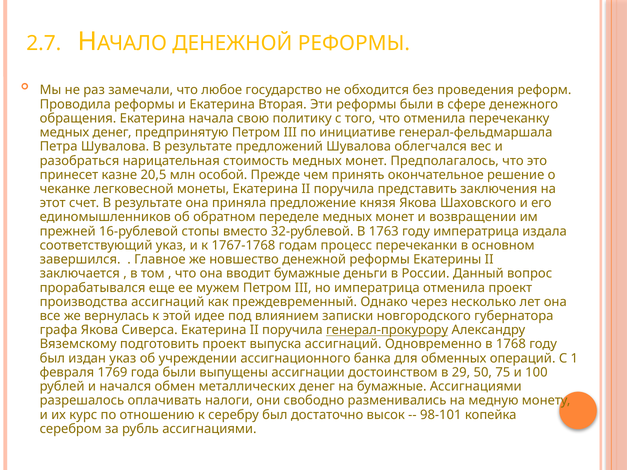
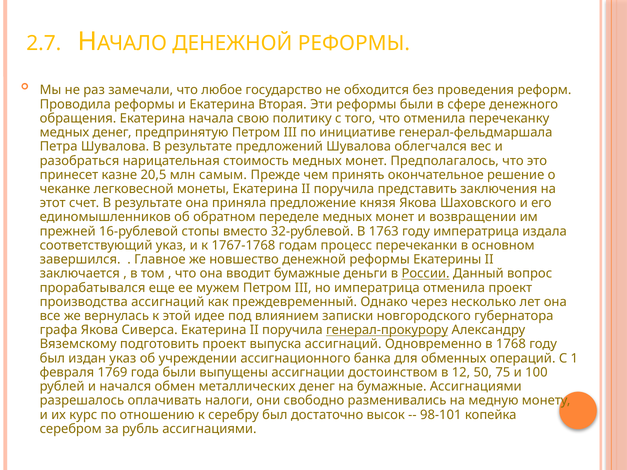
особой: особой -> самым
России underline: none -> present
29: 29 -> 12
